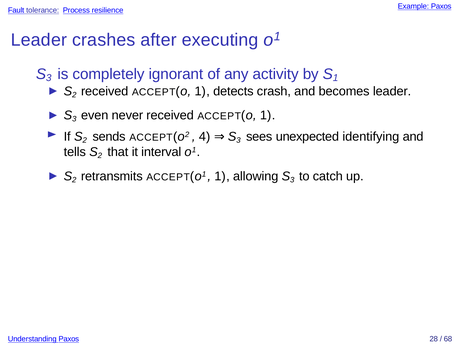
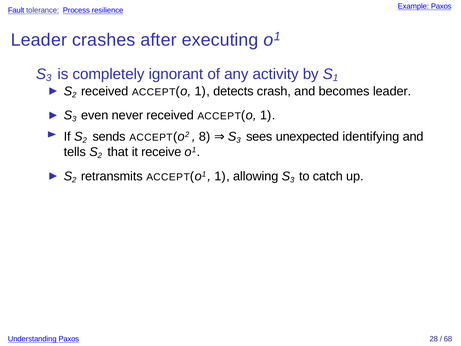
4: 4 -> 8
interval: interval -> receive
